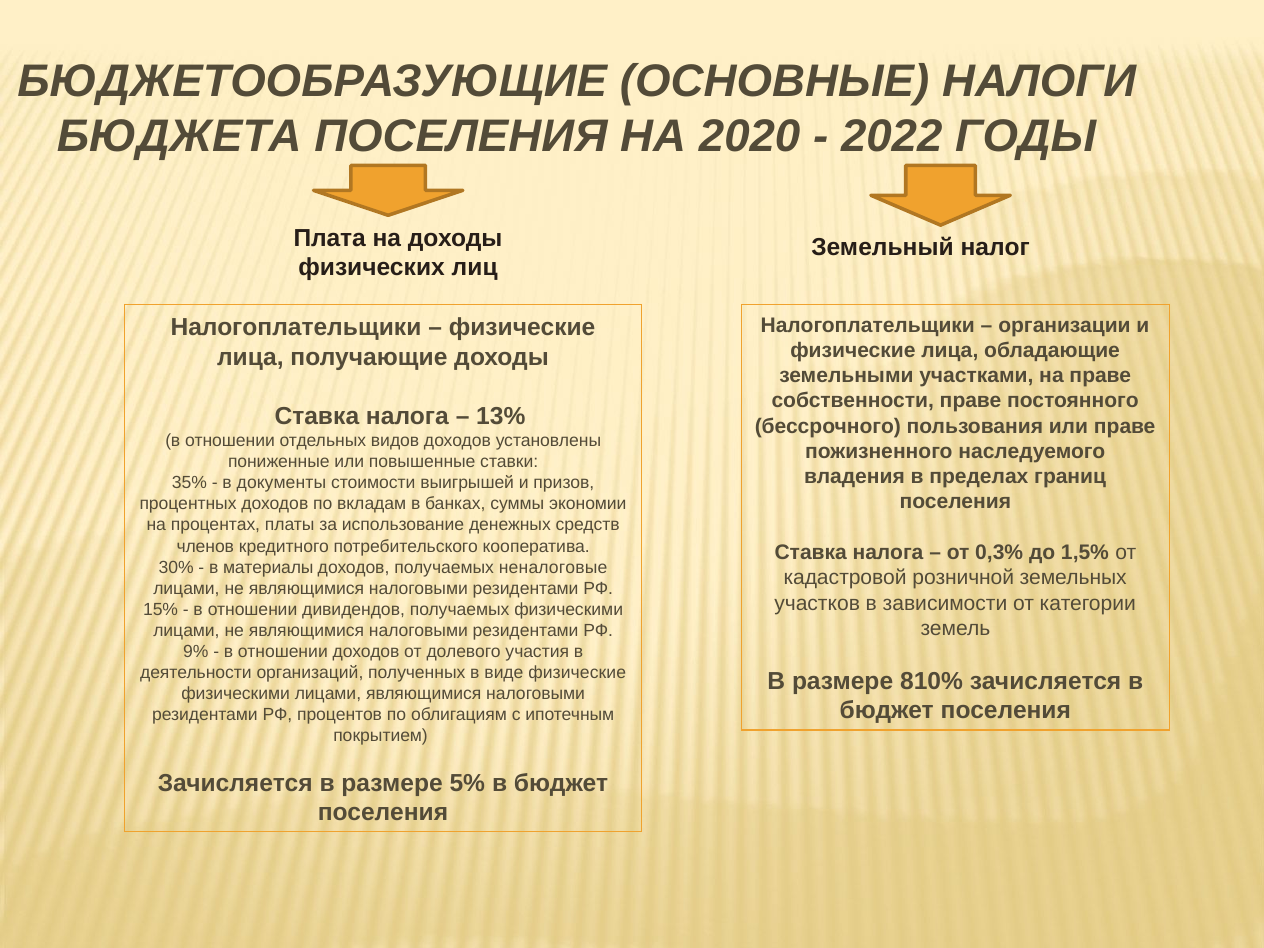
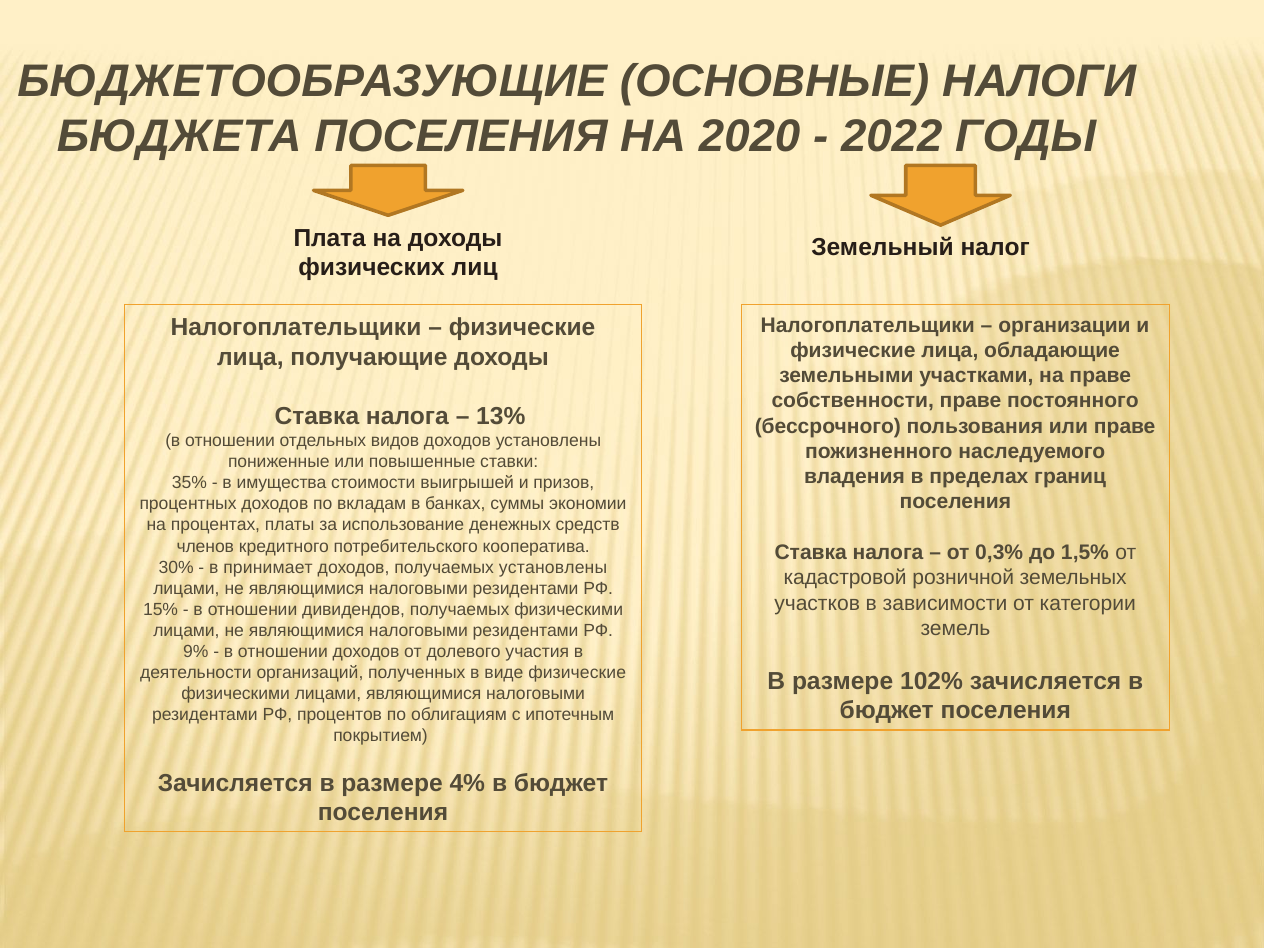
документы: документы -> имущества
материалы: материалы -> принимает
получаемых неналоговые: неналоговые -> установлены
810%: 810% -> 102%
5%: 5% -> 4%
